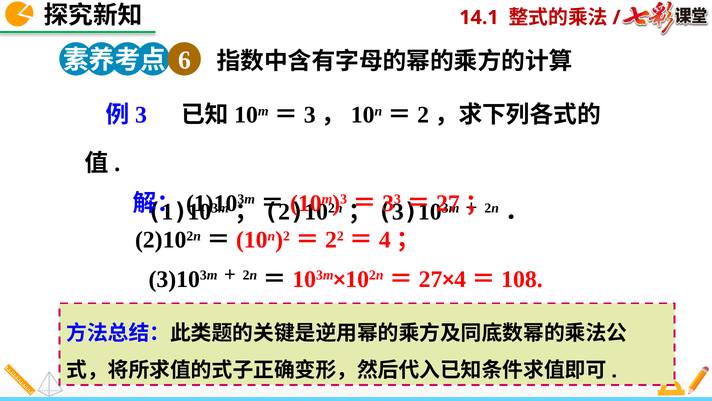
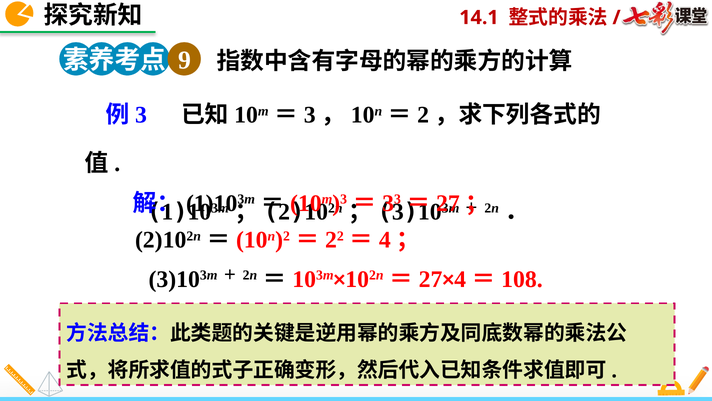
6: 6 -> 9
